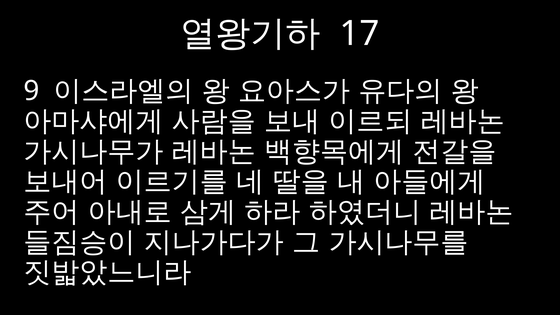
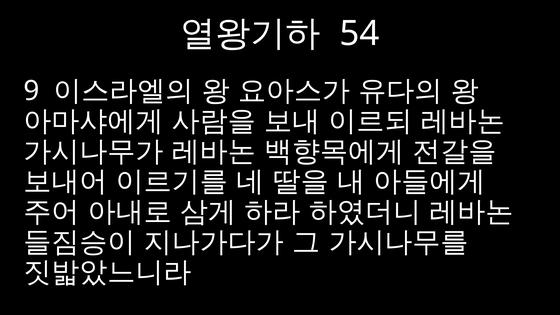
17: 17 -> 54
